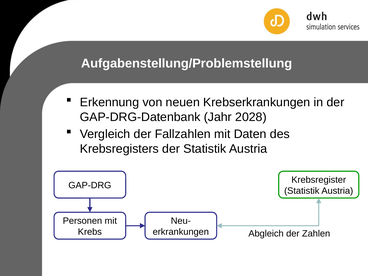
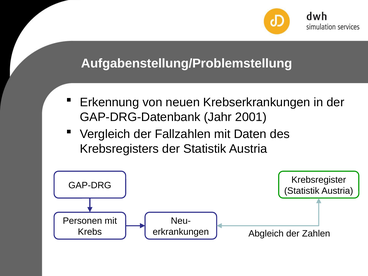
2028: 2028 -> 2001
